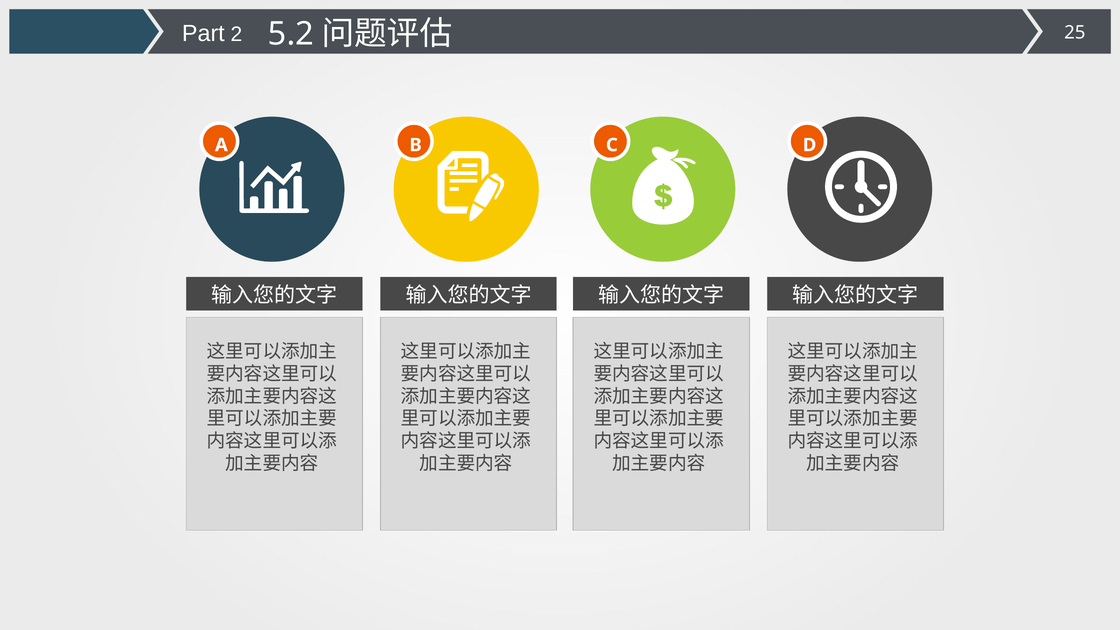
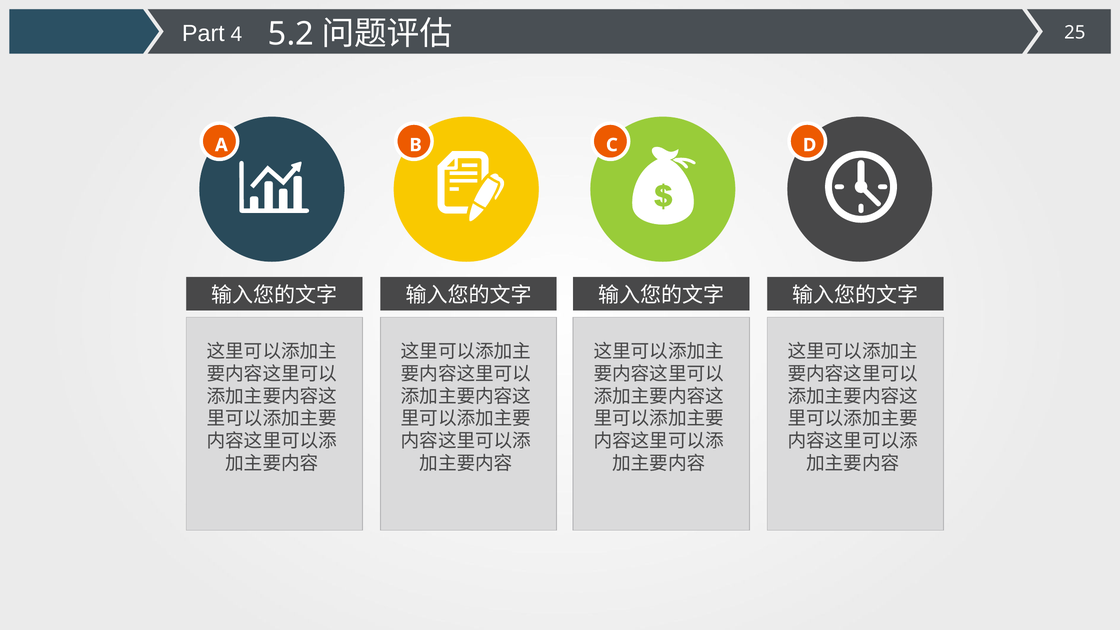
2: 2 -> 4
